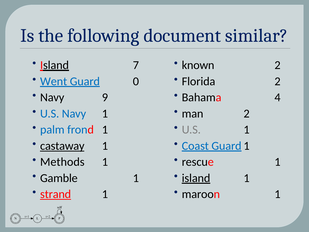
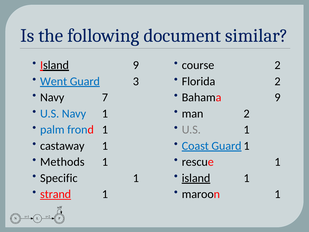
Island 7: 7 -> 9
known: known -> course
0: 0 -> 3
9: 9 -> 7
Bahama 4: 4 -> 9
castaway underline: present -> none
Gamble: Gamble -> Specific
